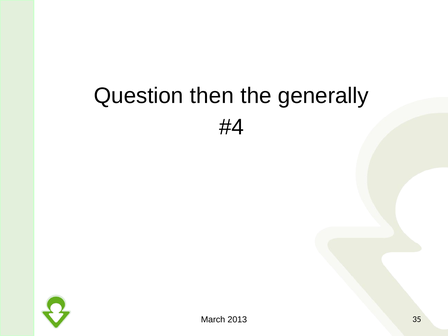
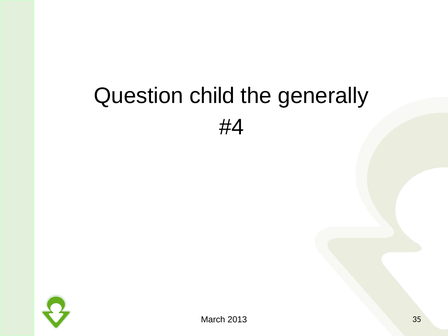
then: then -> child
